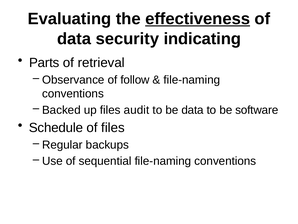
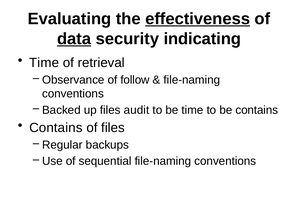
data at (74, 39) underline: none -> present
Parts at (44, 63): Parts -> Time
be data: data -> time
be software: software -> contains
Schedule at (56, 127): Schedule -> Contains
